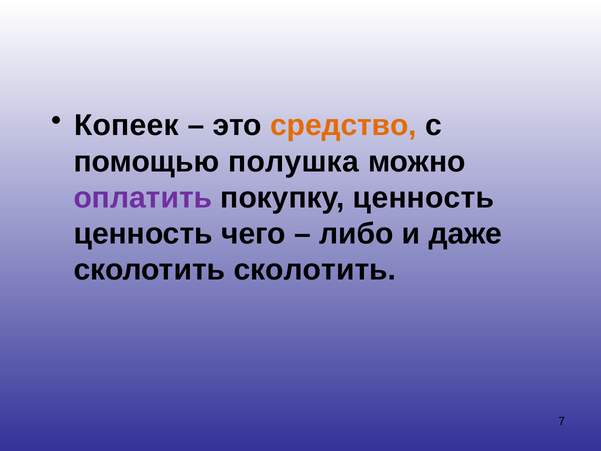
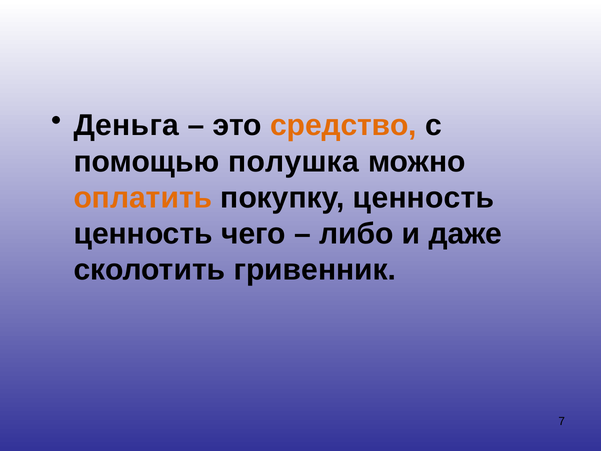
Копеек: Копеек -> Деньга
оплатить colour: purple -> orange
сколотить сколотить: сколотить -> гривенник
